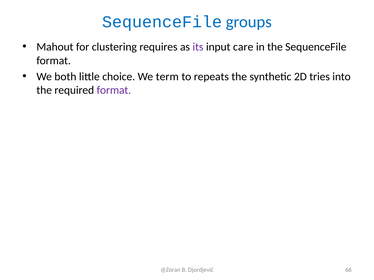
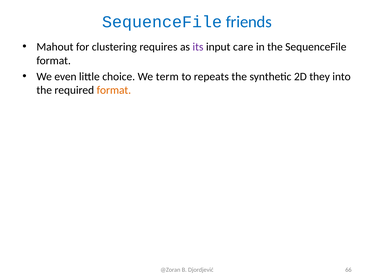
groups: groups -> friends
both: both -> even
tries: tries -> they
format at (114, 90) colour: purple -> orange
